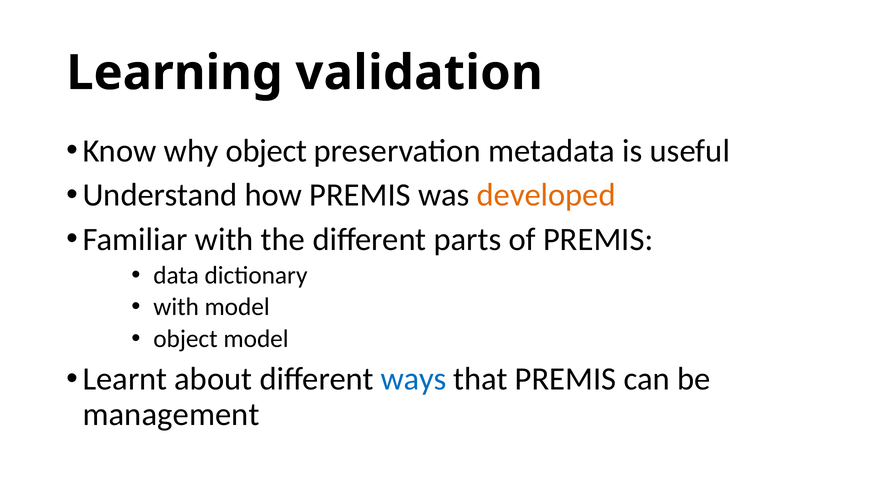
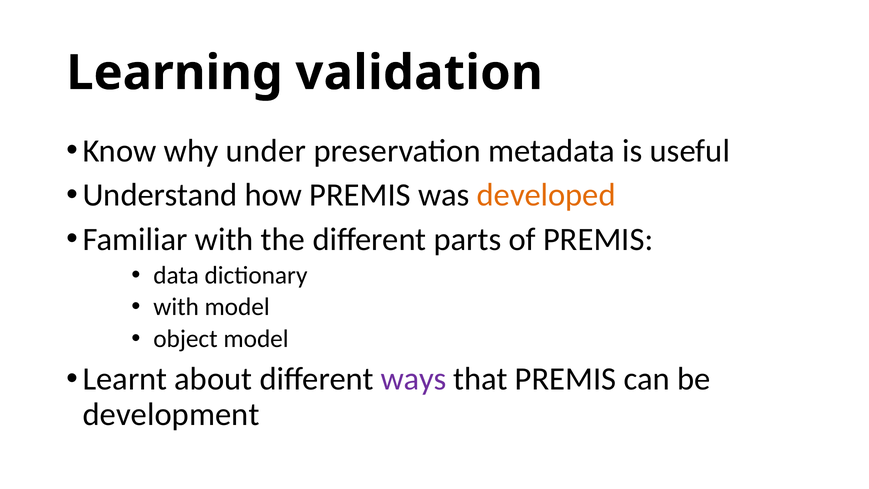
why object: object -> under
ways colour: blue -> purple
management: management -> development
